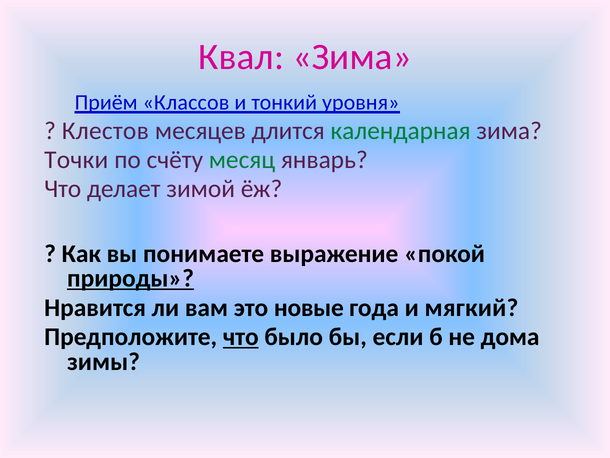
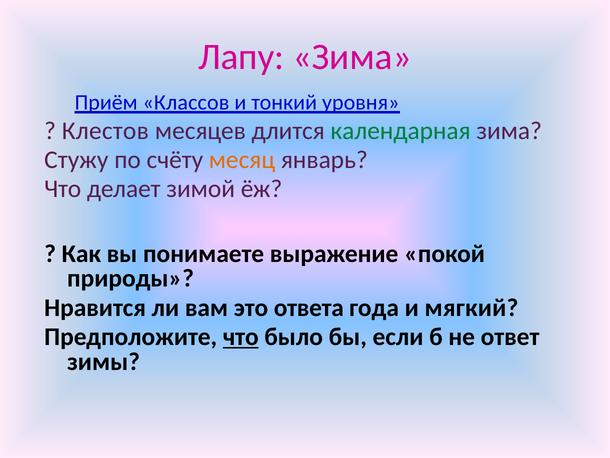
Квал: Квал -> Лапу
Точки: Точки -> Стужу
месяц colour: green -> orange
природы underline: present -> none
новые: новые -> ответа
дома: дома -> ответ
